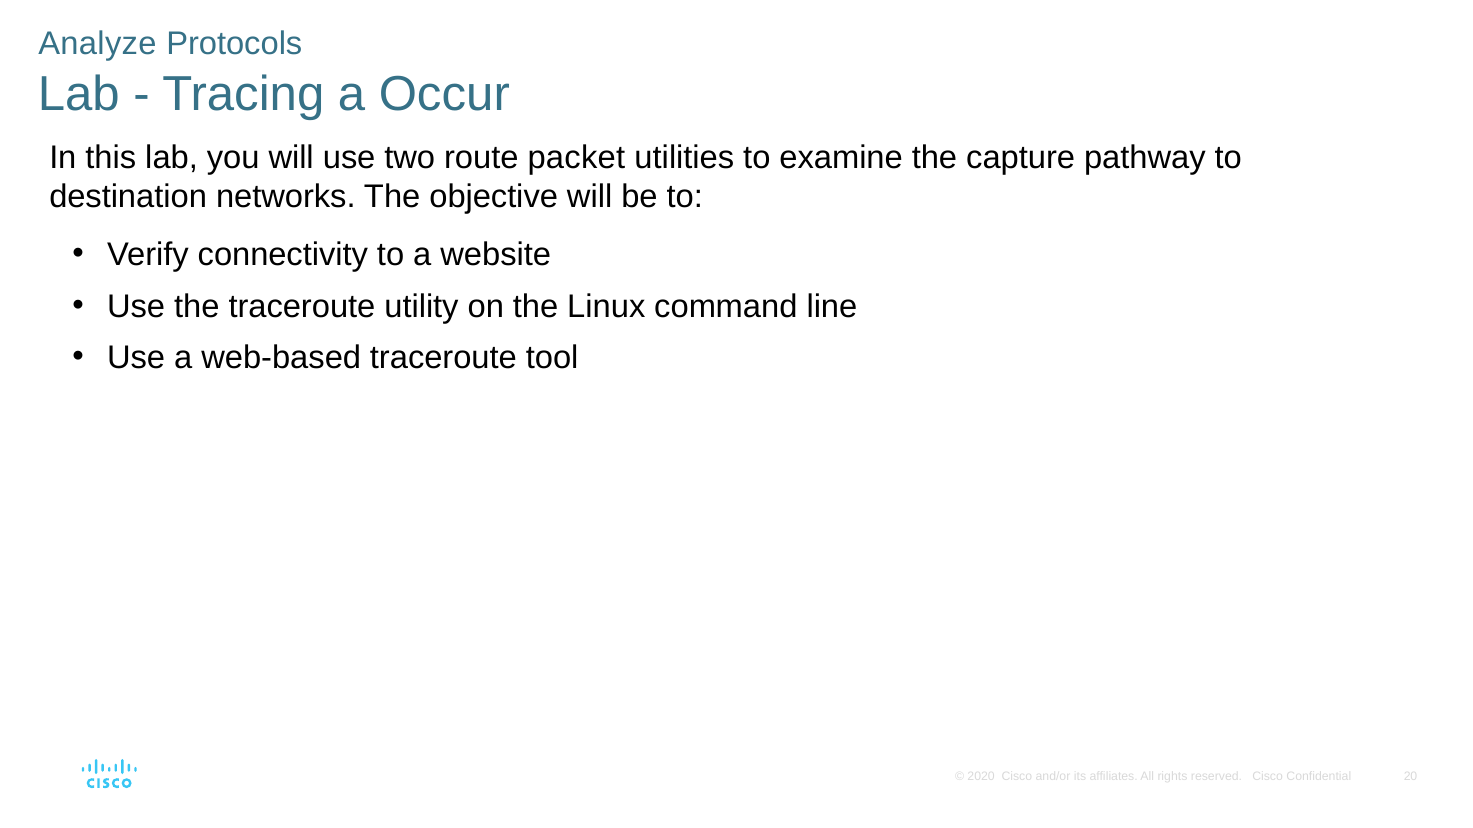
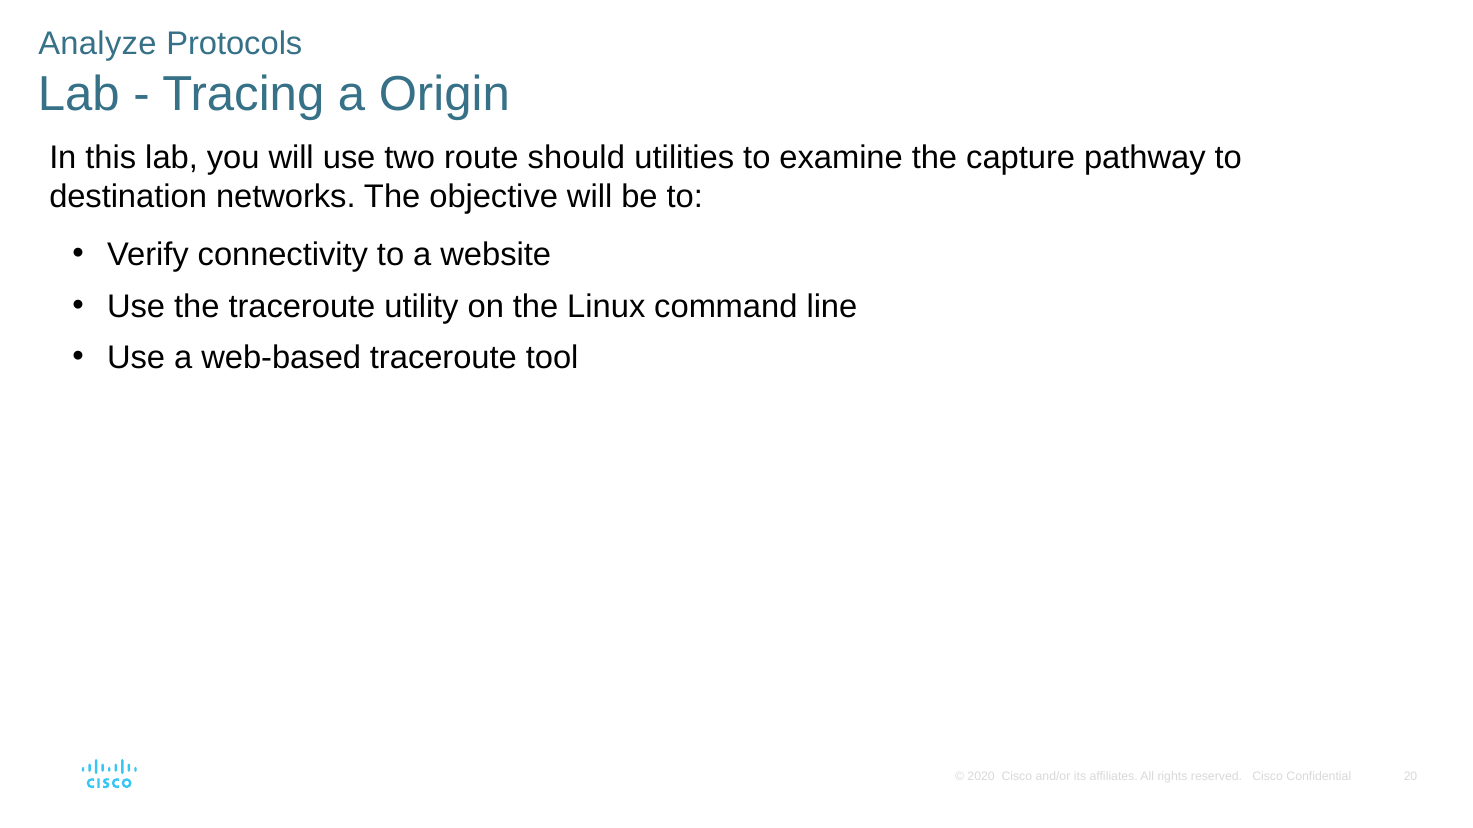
Occur: Occur -> Origin
packet: packet -> should
